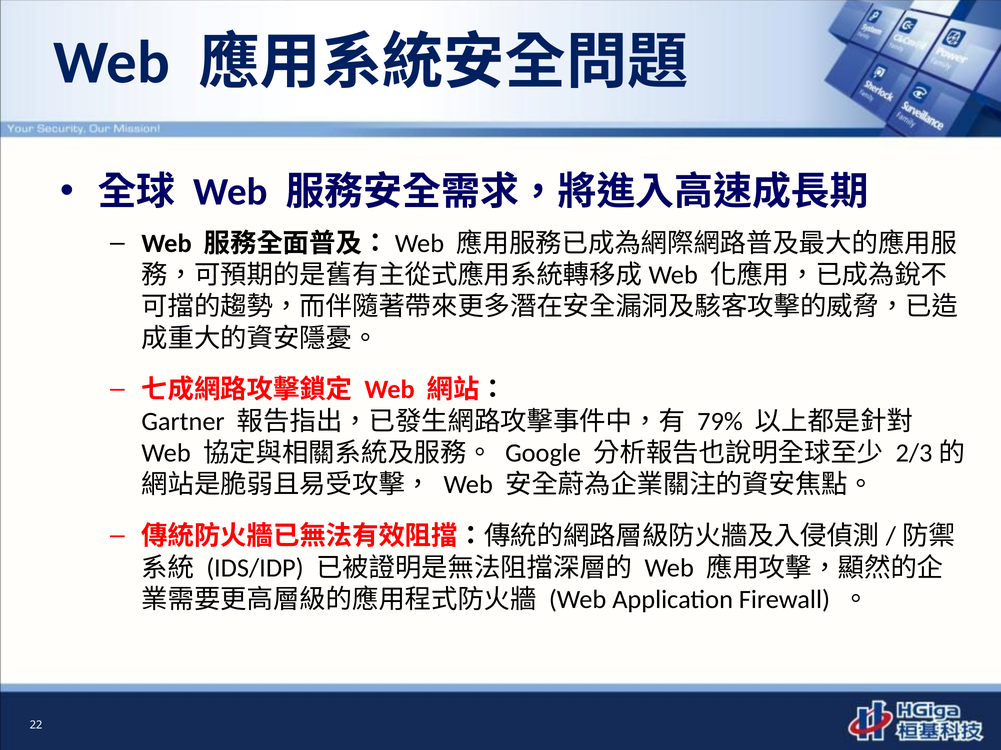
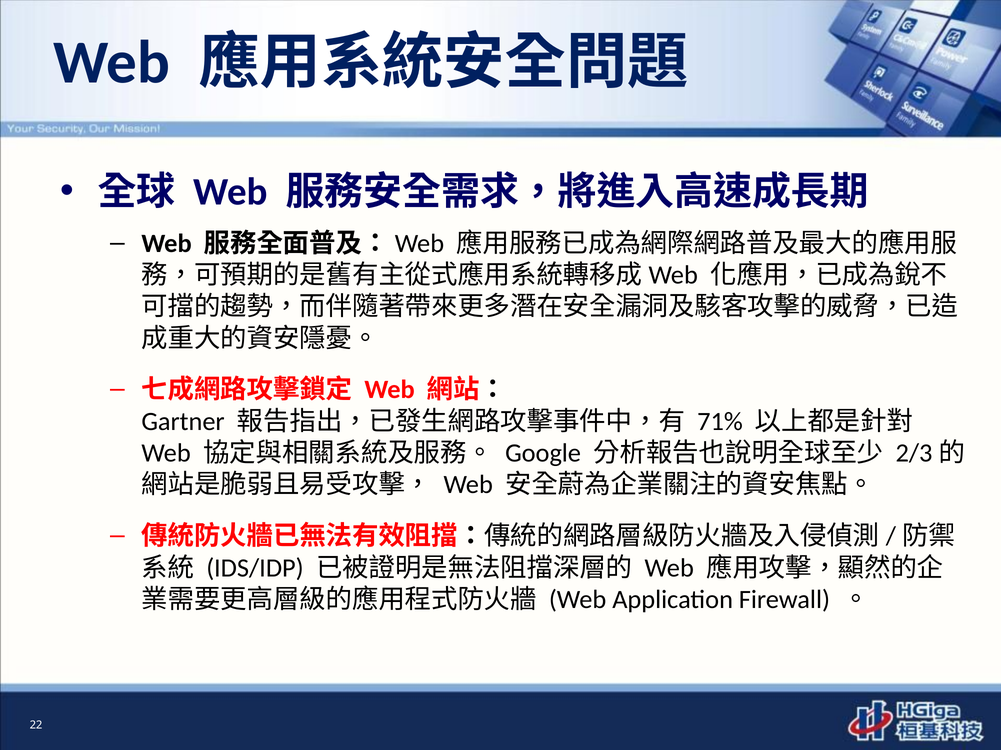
79%: 79% -> 71%
